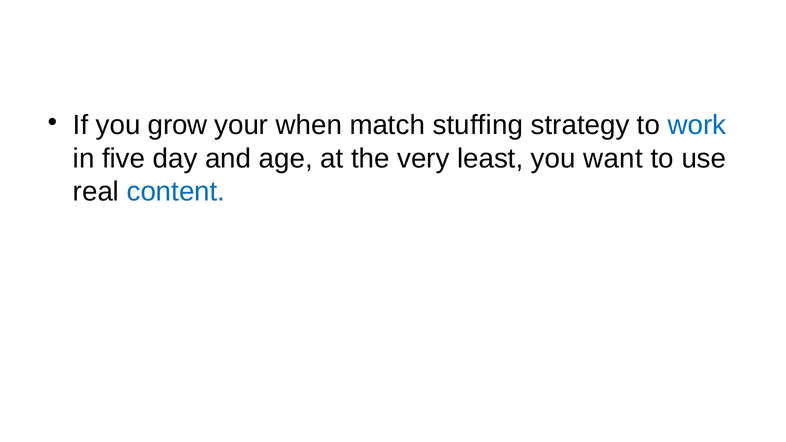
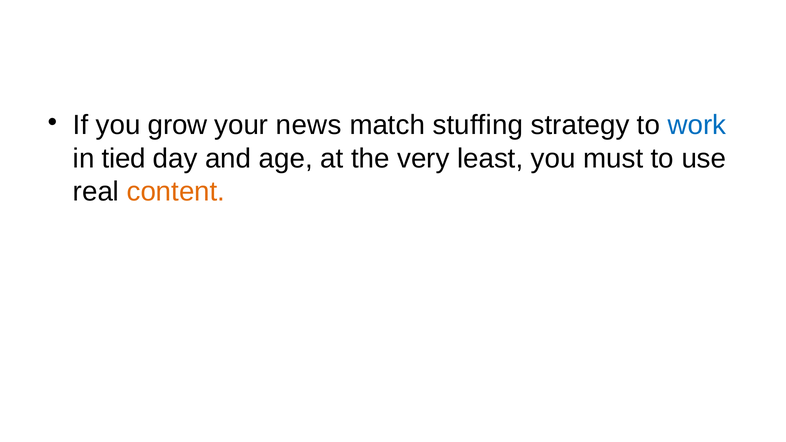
when: when -> news
five: five -> tied
want: want -> must
content colour: blue -> orange
